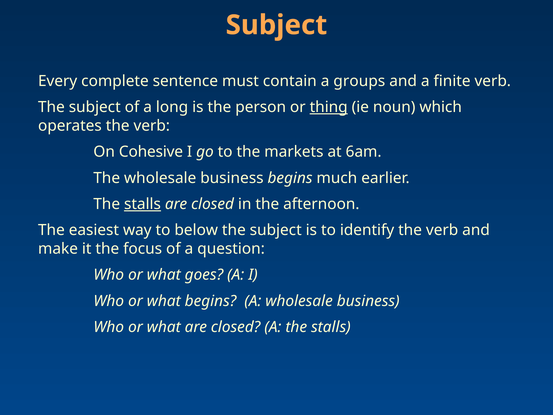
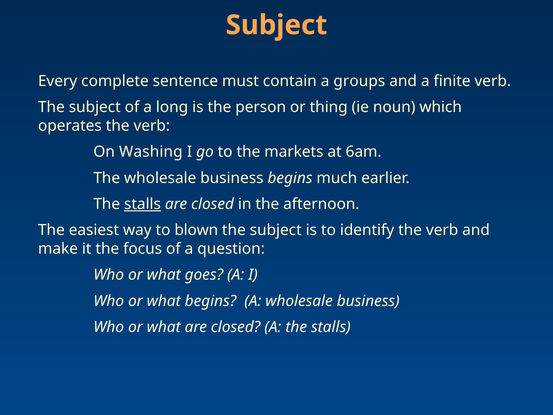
thing underline: present -> none
Cohesive: Cohesive -> Washing
below: below -> blown
